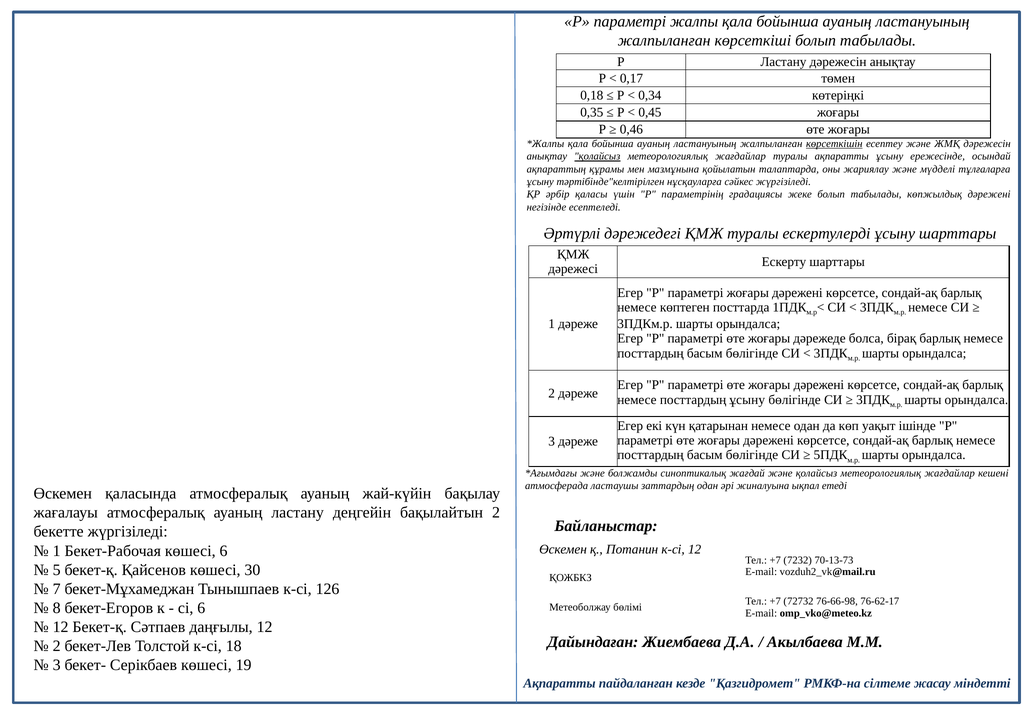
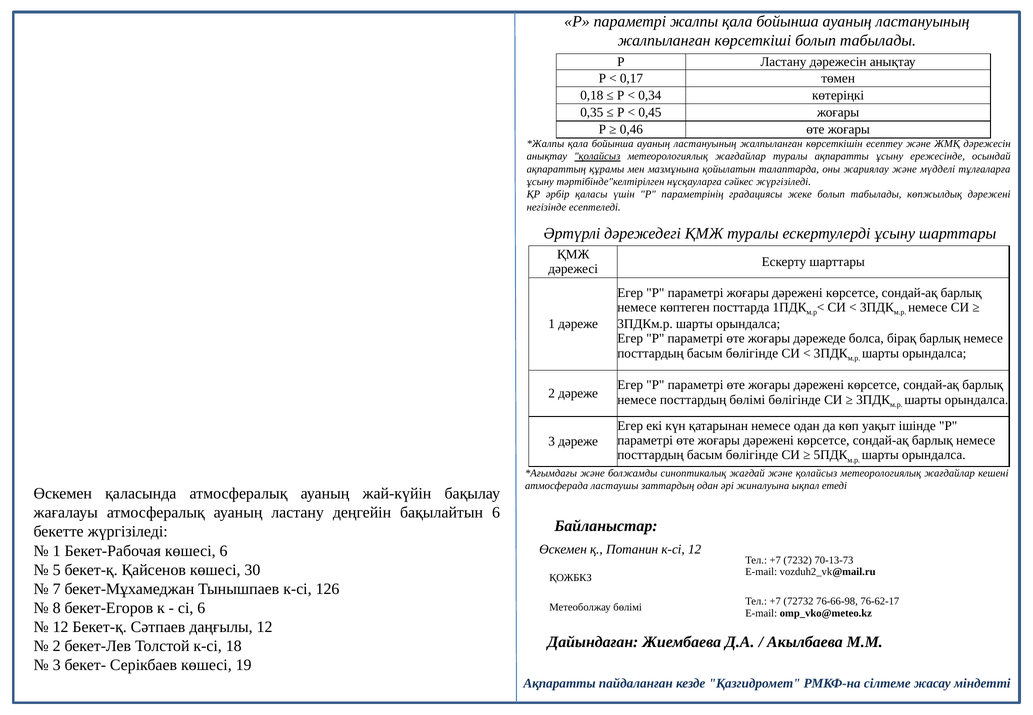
көрсеткішін underline: present -> none
посттардың ұсыну: ұсыну -> бөлімі
бақылайтын 2: 2 -> 6
